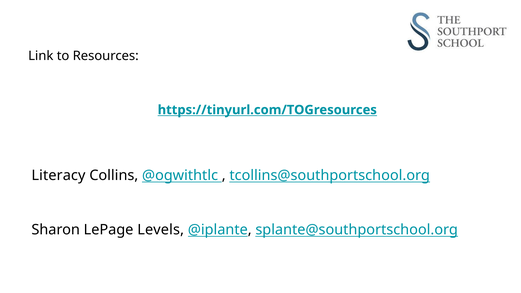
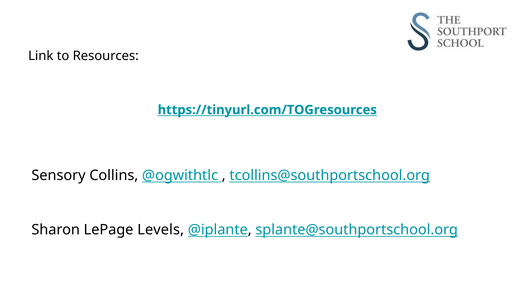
Literacy: Literacy -> Sensory
